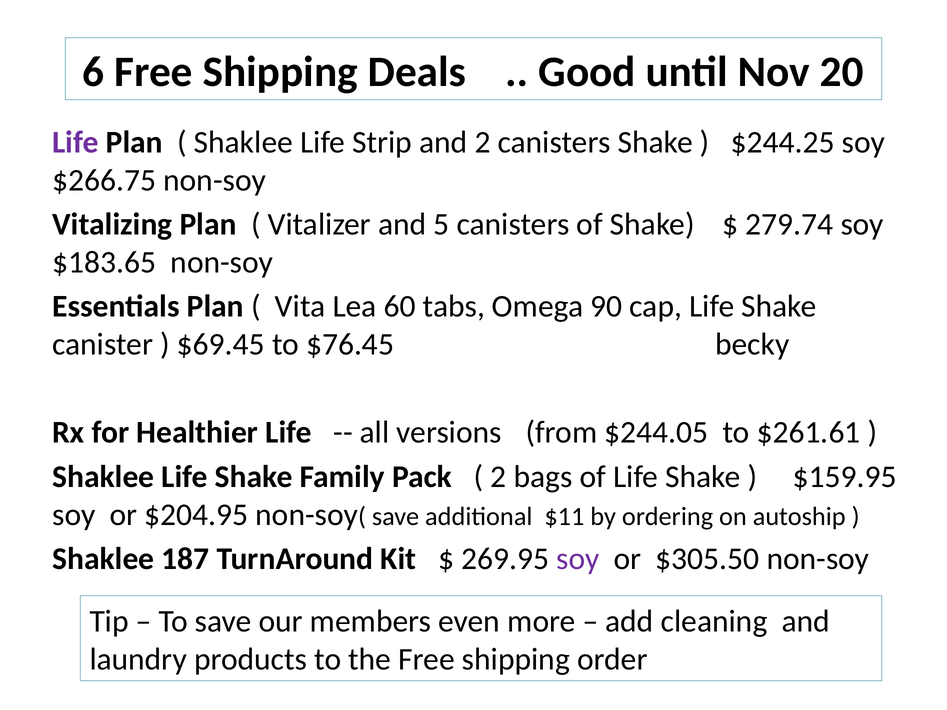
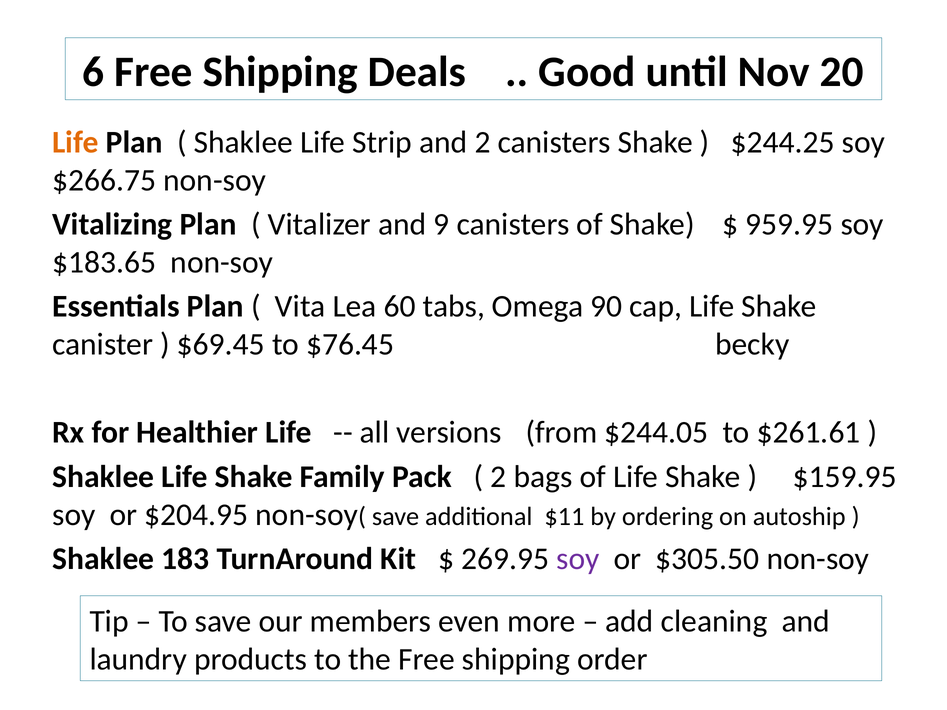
Life at (76, 142) colour: purple -> orange
5: 5 -> 9
279.74: 279.74 -> 959.95
187: 187 -> 183
